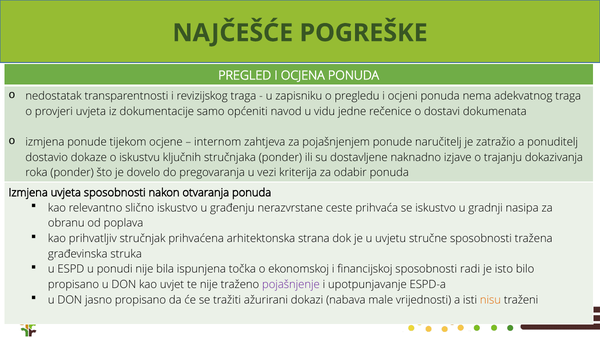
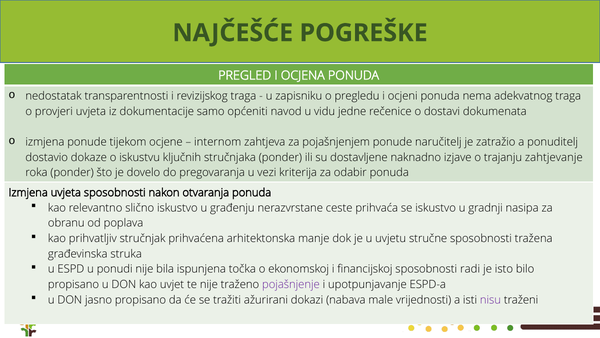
dokazivanja: dokazivanja -> zahtjevanje
strana: strana -> manje
nisu colour: orange -> purple
